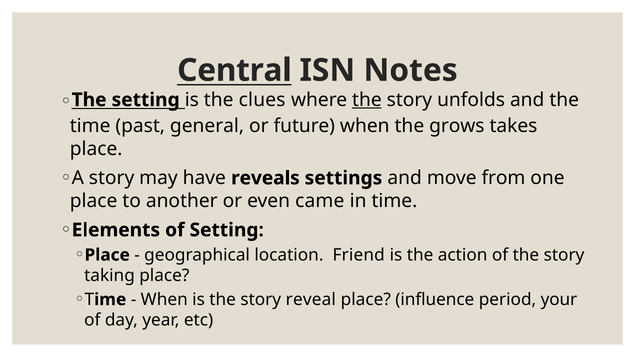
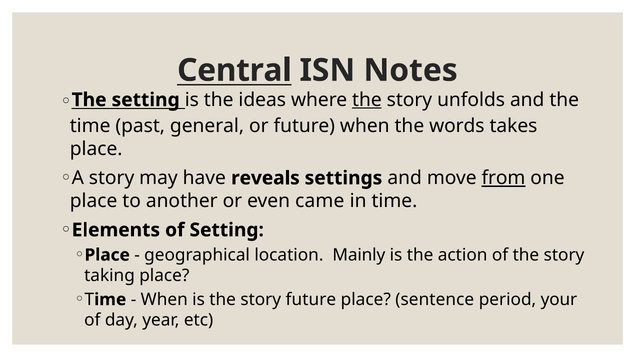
clues: clues -> ideas
grows: grows -> words
from underline: none -> present
Friend: Friend -> Mainly
story reveal: reveal -> future
influence: influence -> sentence
